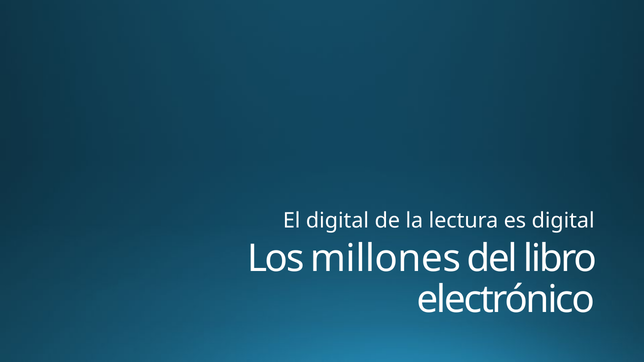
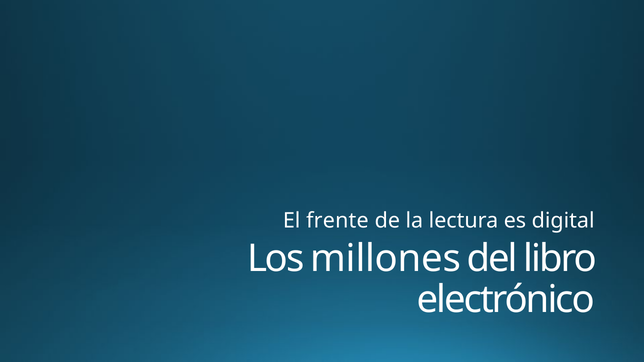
El digital: digital -> frente
